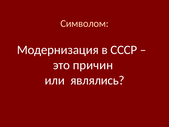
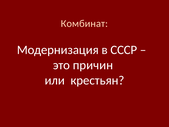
Символом: Символом -> Комбинат
являлись: являлись -> крестьян
